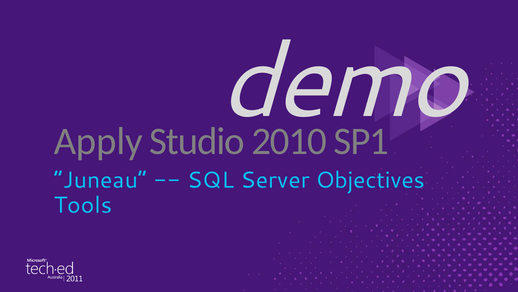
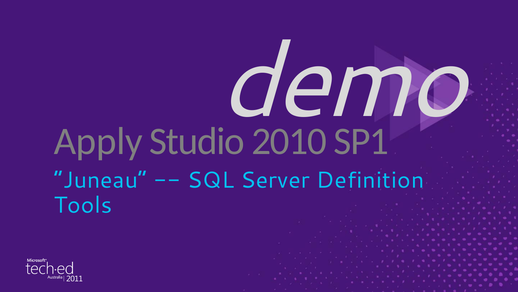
Objectives: Objectives -> Definition
